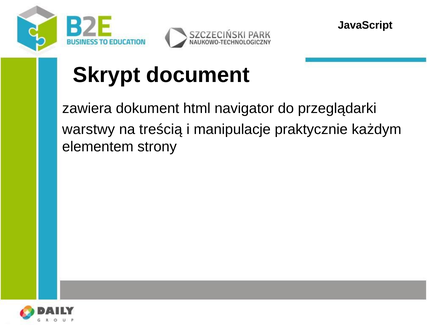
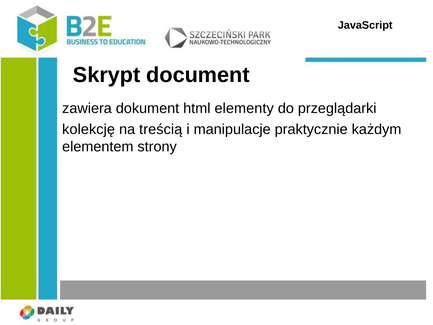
navigator: navigator -> elementy
warstwy: warstwy -> kolekcję
